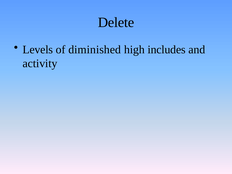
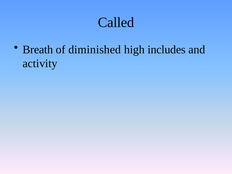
Delete: Delete -> Called
Levels: Levels -> Breath
